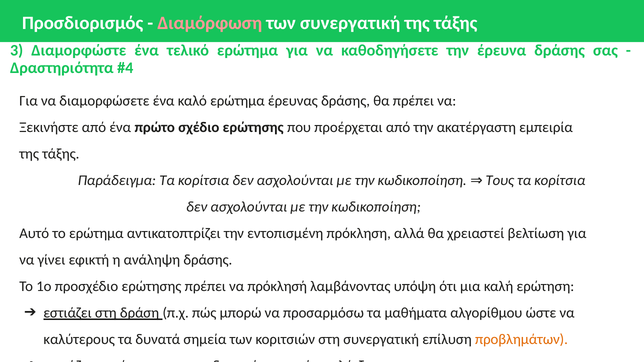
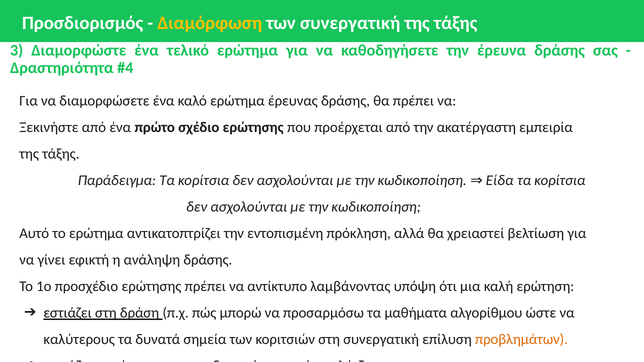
Διαμόρφωση colour: pink -> yellow
Τους: Τους -> Είδα
πρόκλησή: πρόκλησή -> αντίκτυπο
